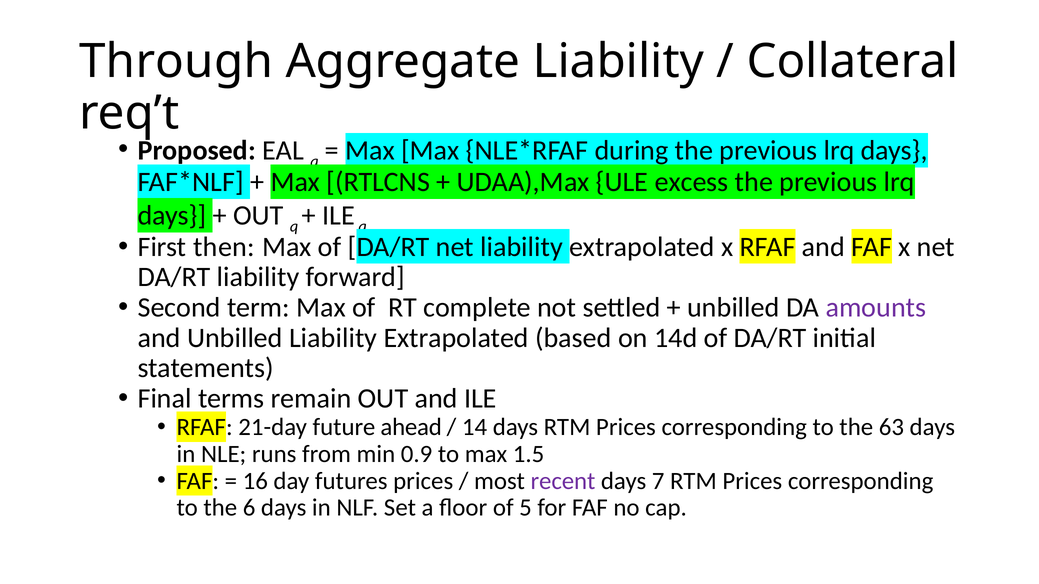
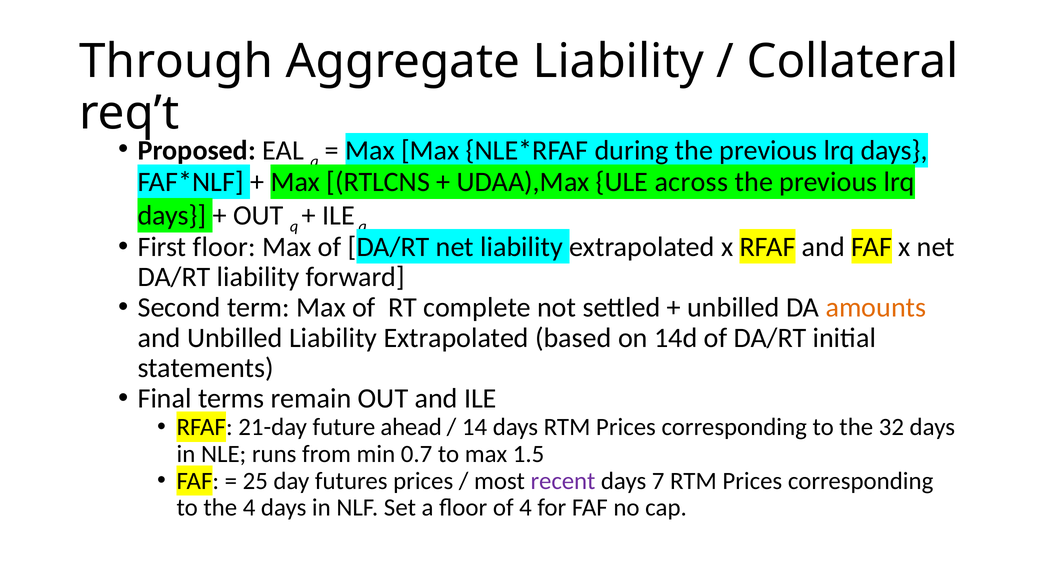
excess: excess -> across
First then: then -> floor
amounts colour: purple -> orange
63: 63 -> 32
0.9: 0.9 -> 0.7
16: 16 -> 25
the 6: 6 -> 4
of 5: 5 -> 4
